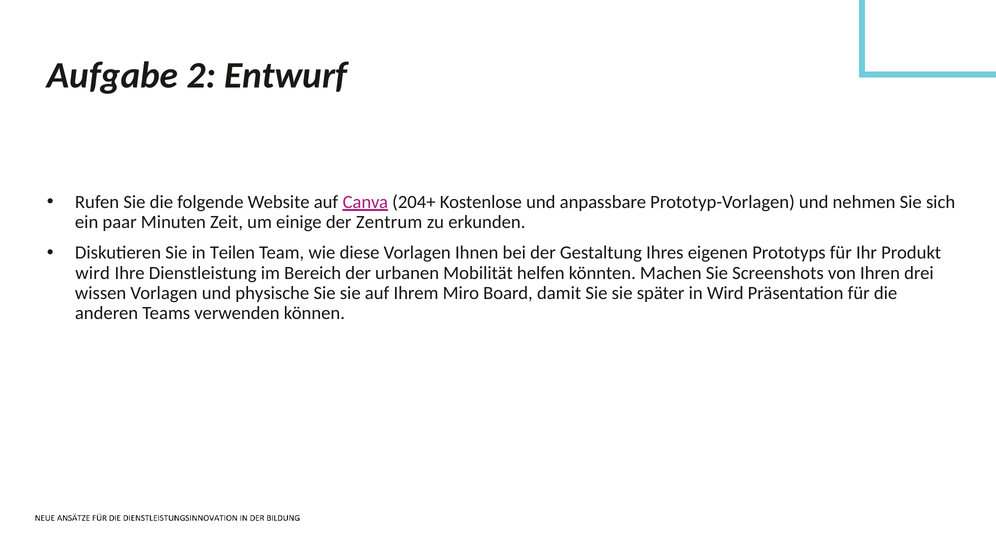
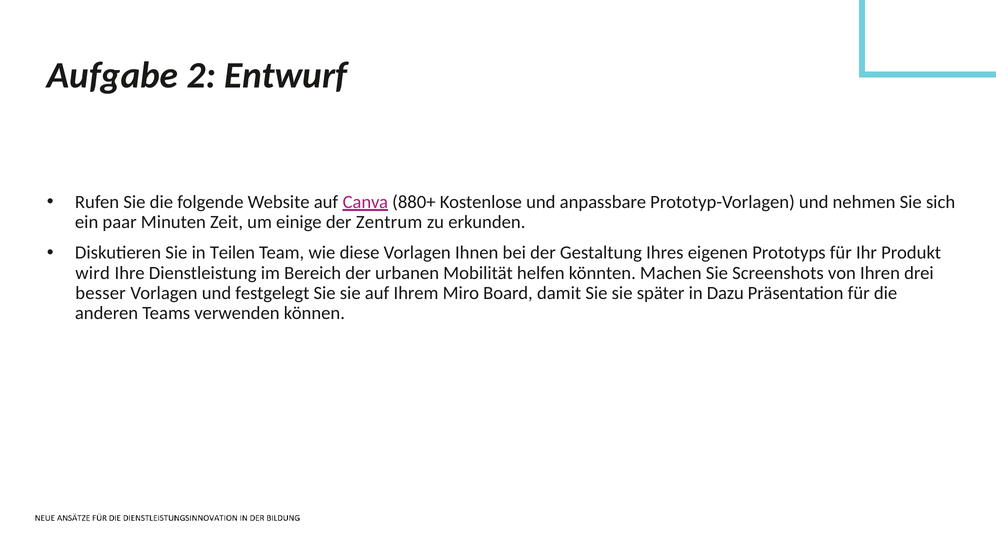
204+: 204+ -> 880+
wissen: wissen -> besser
physische: physische -> festgelegt
in Wird: Wird -> Dazu
